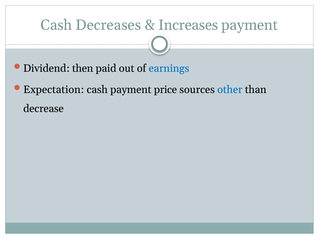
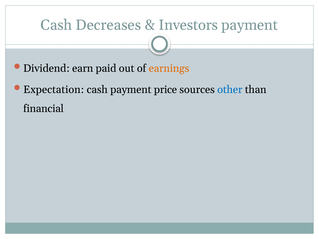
Increases: Increases -> Investors
then: then -> earn
earnings colour: blue -> orange
decrease: decrease -> financial
